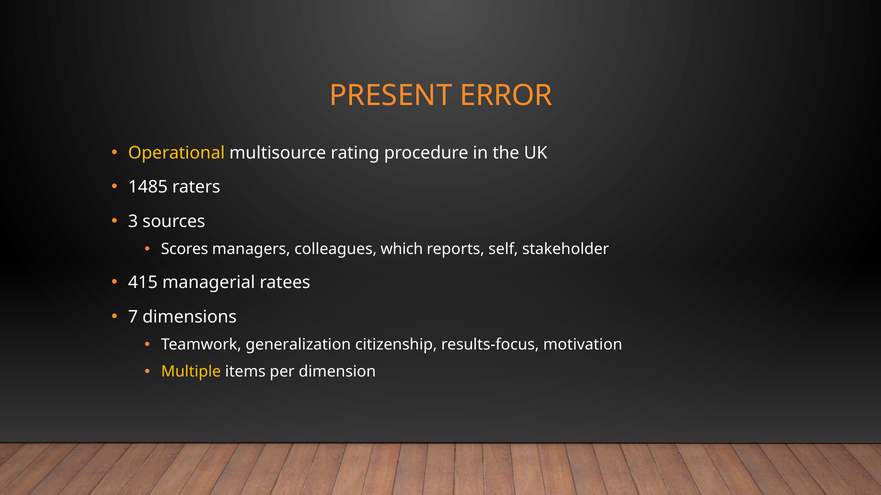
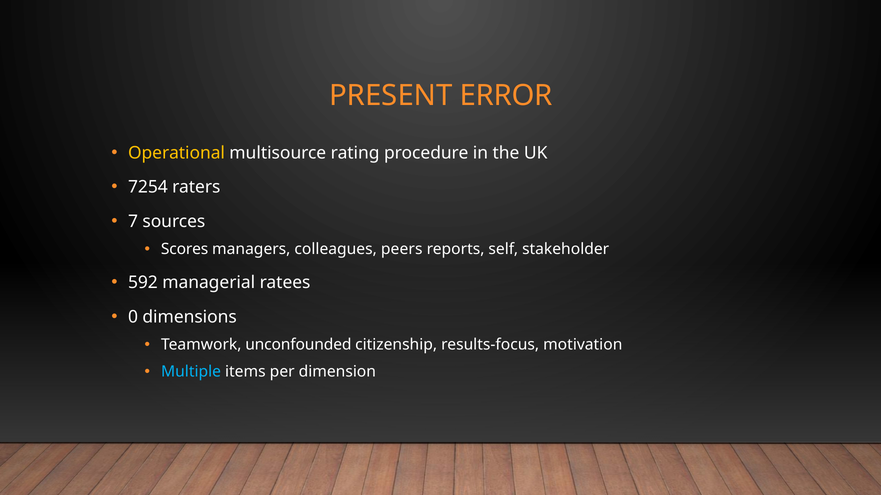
1485: 1485 -> 7254
3: 3 -> 7
which: which -> peers
415: 415 -> 592
7: 7 -> 0
generalization: generalization -> unconfounded
Multiple colour: yellow -> light blue
